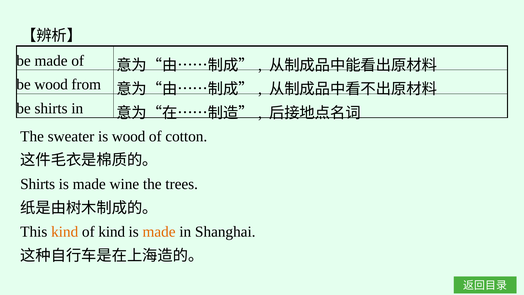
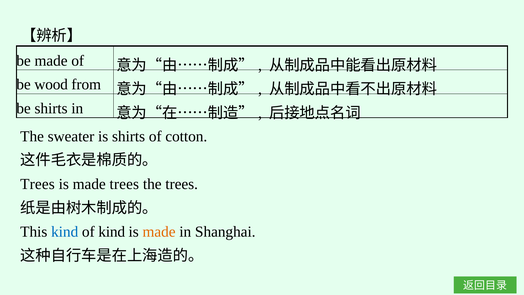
is wood: wood -> shirts
Shirts at (38, 184): Shirts -> Trees
made wine: wine -> trees
kind at (65, 232) colour: orange -> blue
